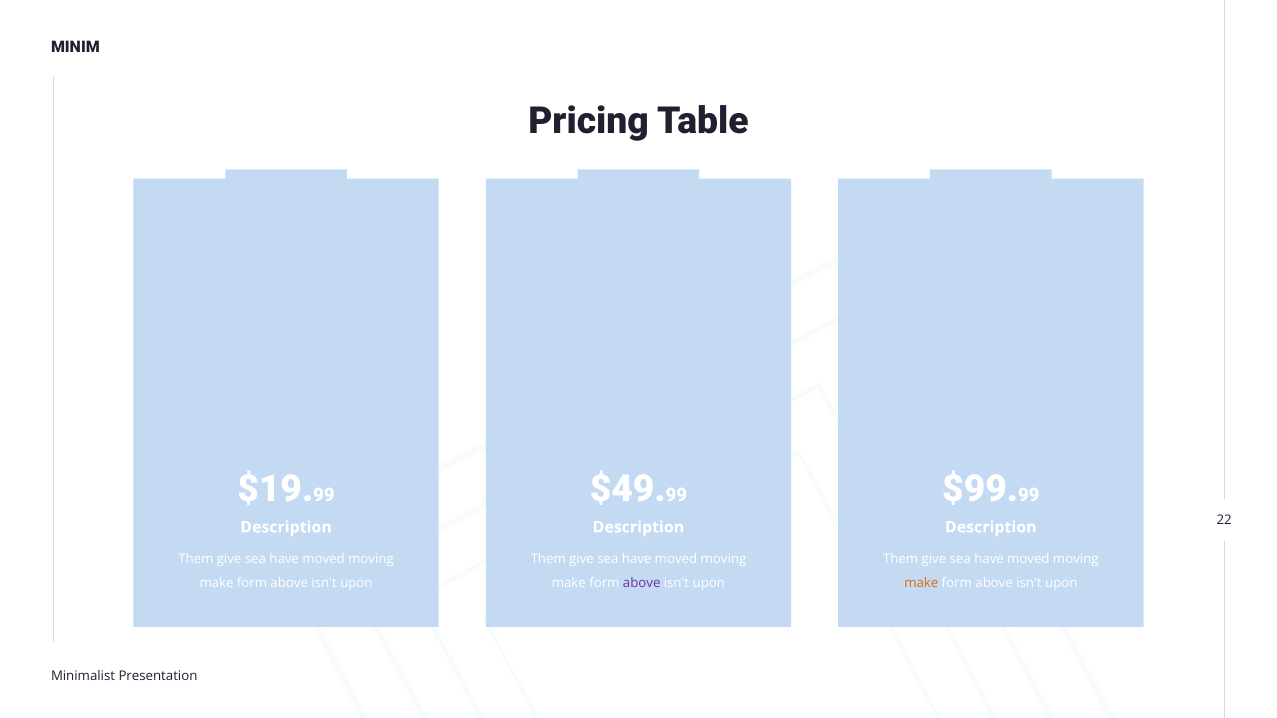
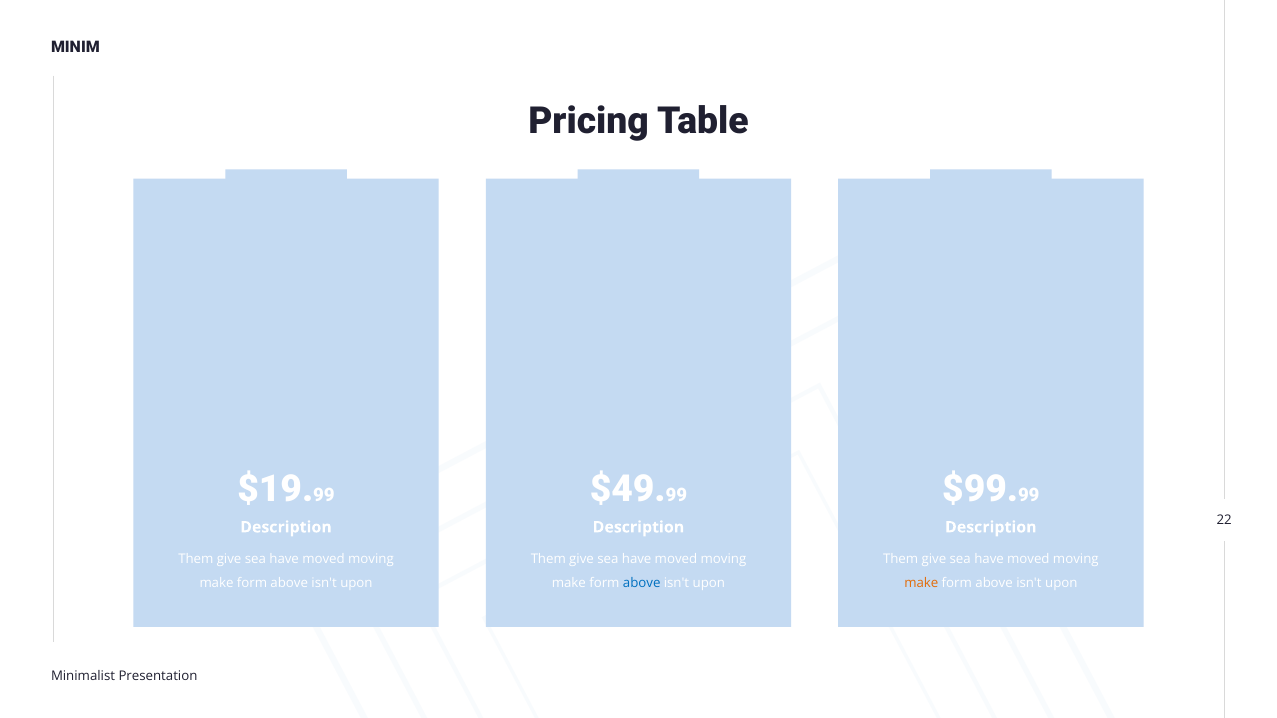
above at (642, 583) colour: purple -> blue
